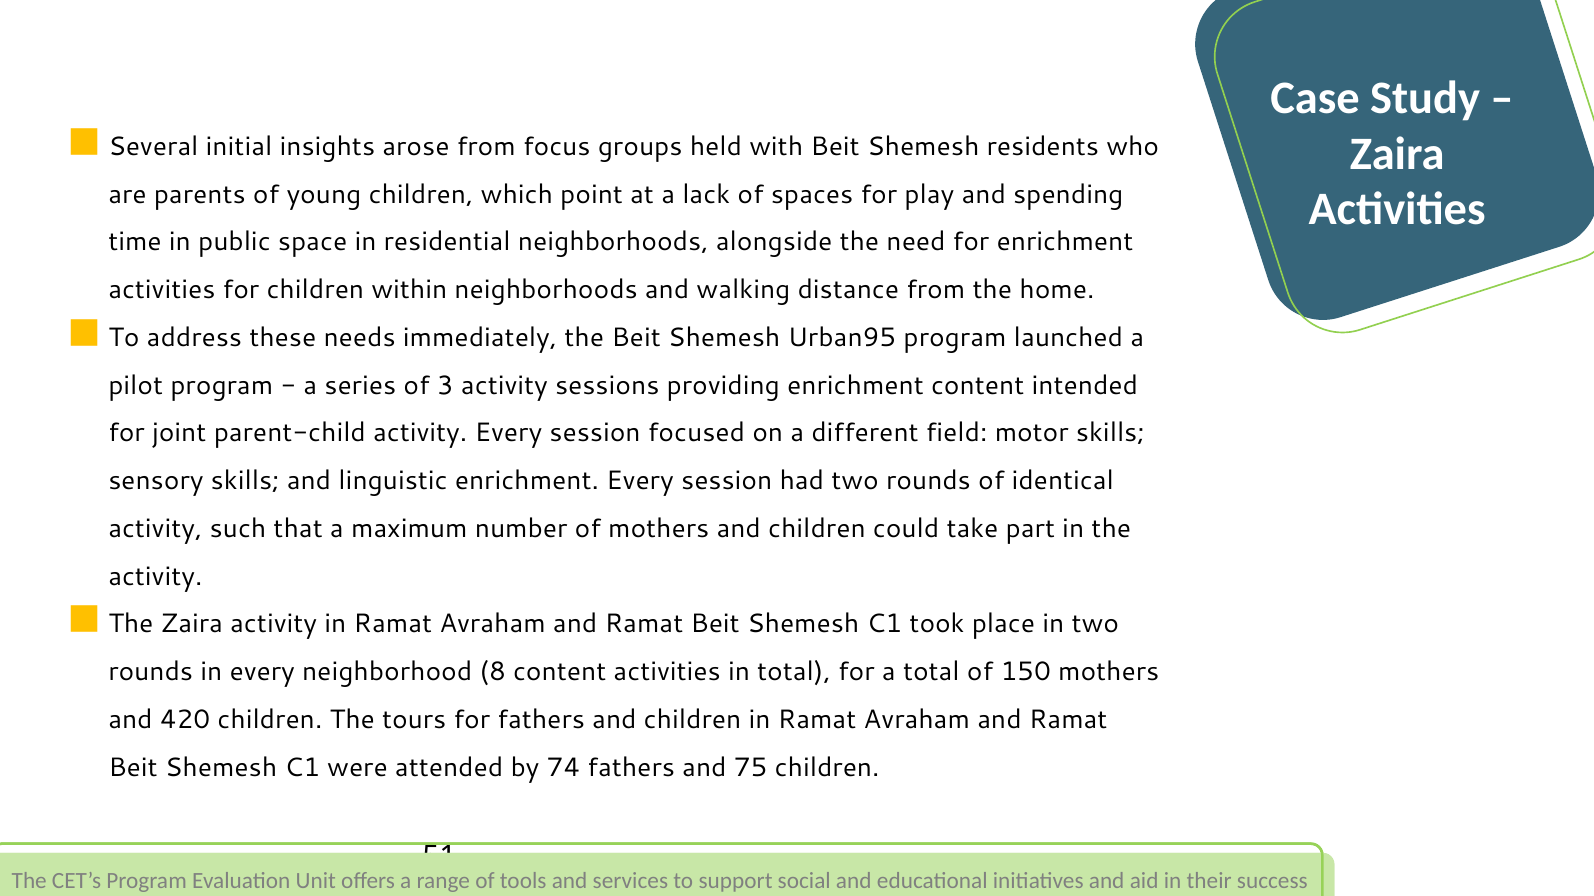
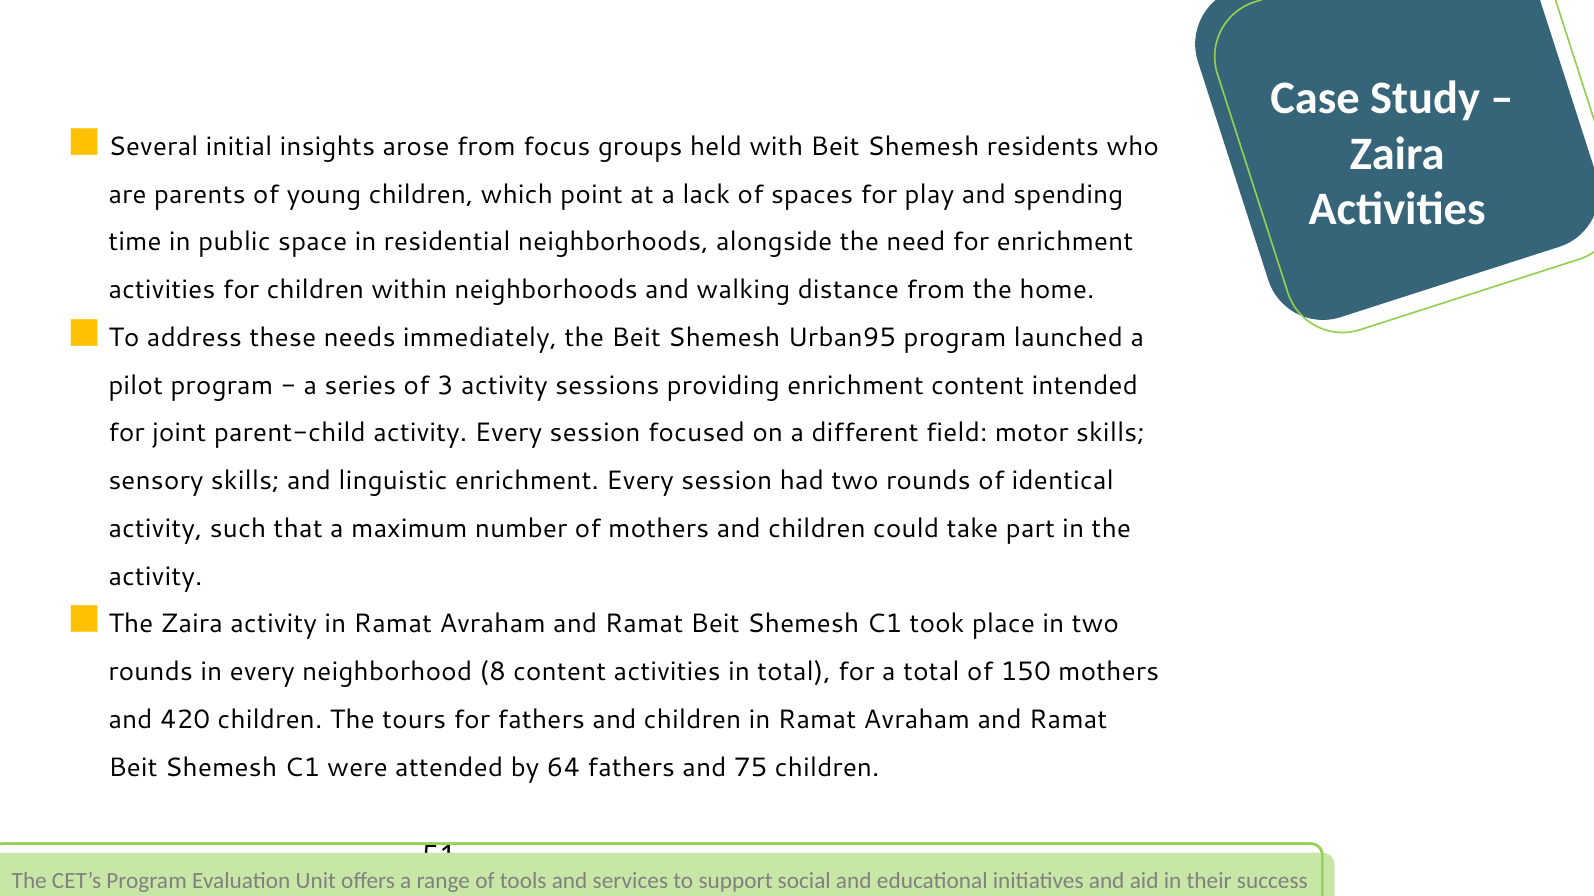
74: 74 -> 64
